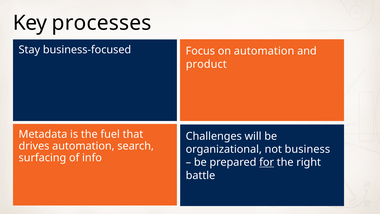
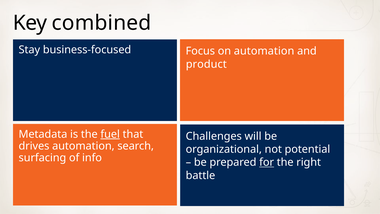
processes: processes -> combined
fuel underline: none -> present
business: business -> potential
